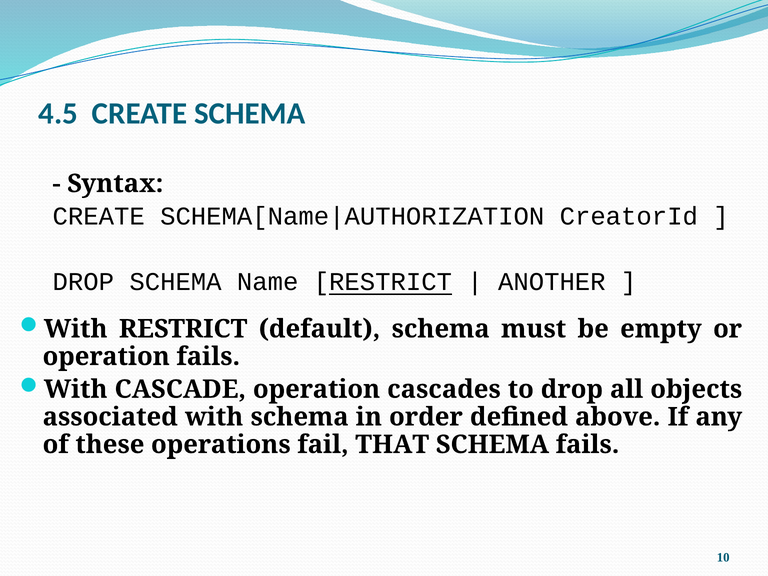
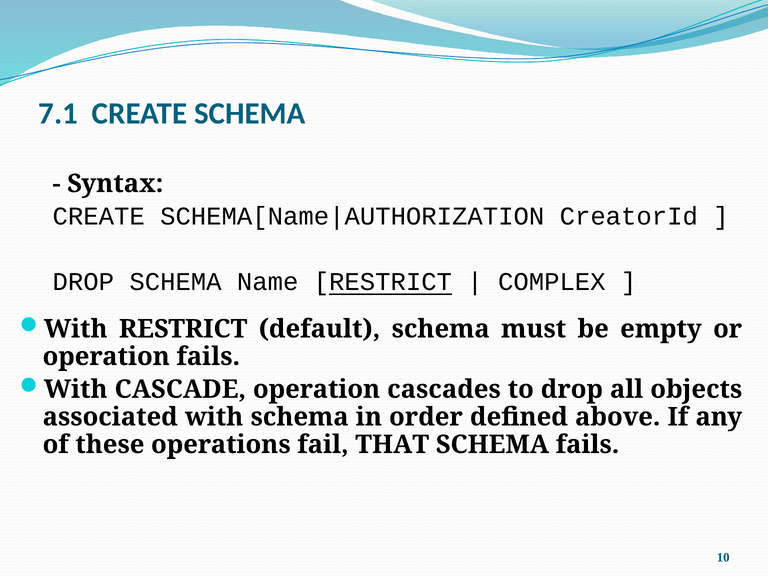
4.5: 4.5 -> 7.1
ANOTHER: ANOTHER -> COMPLEX
